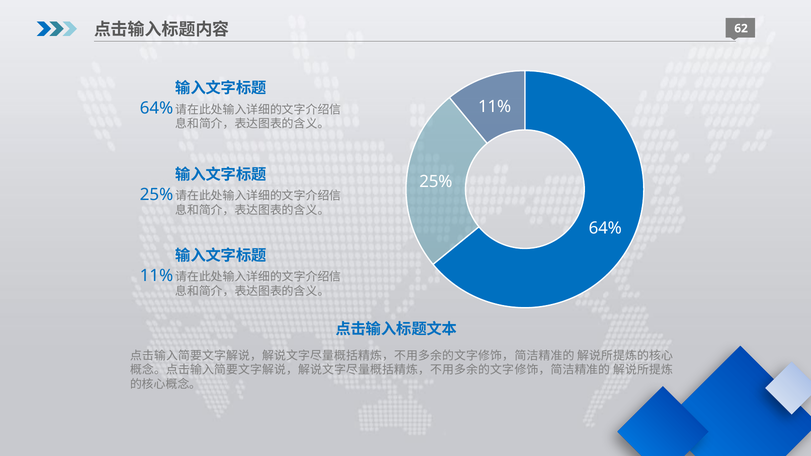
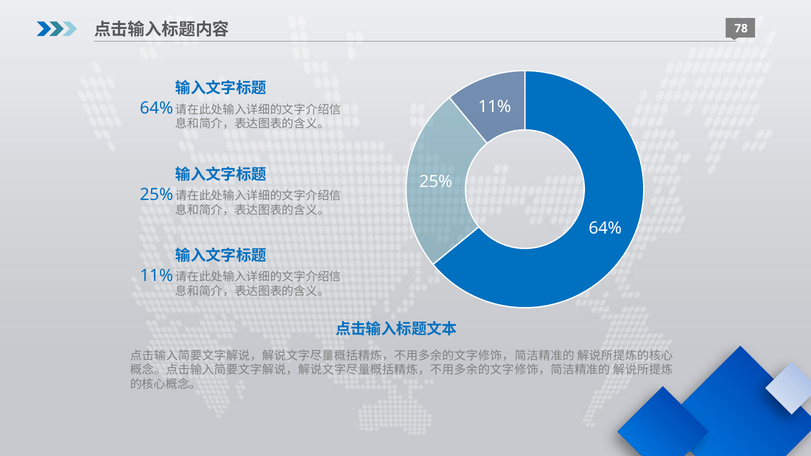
62: 62 -> 78
